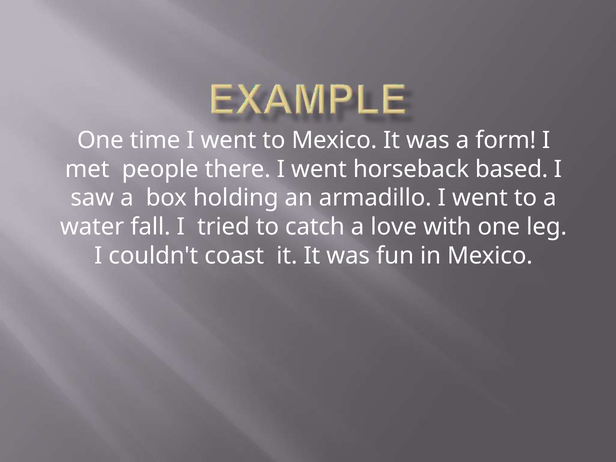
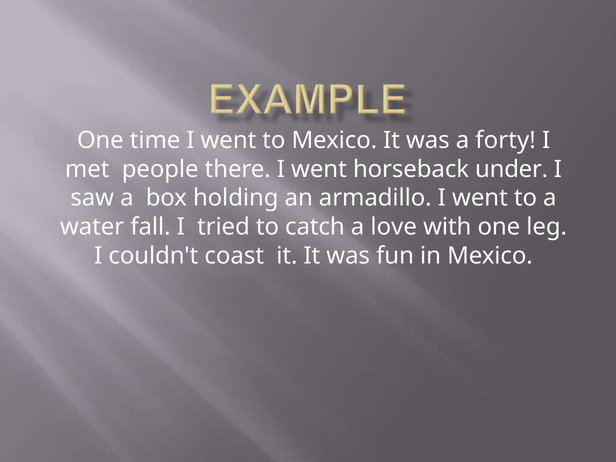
form: form -> forty
based: based -> under
